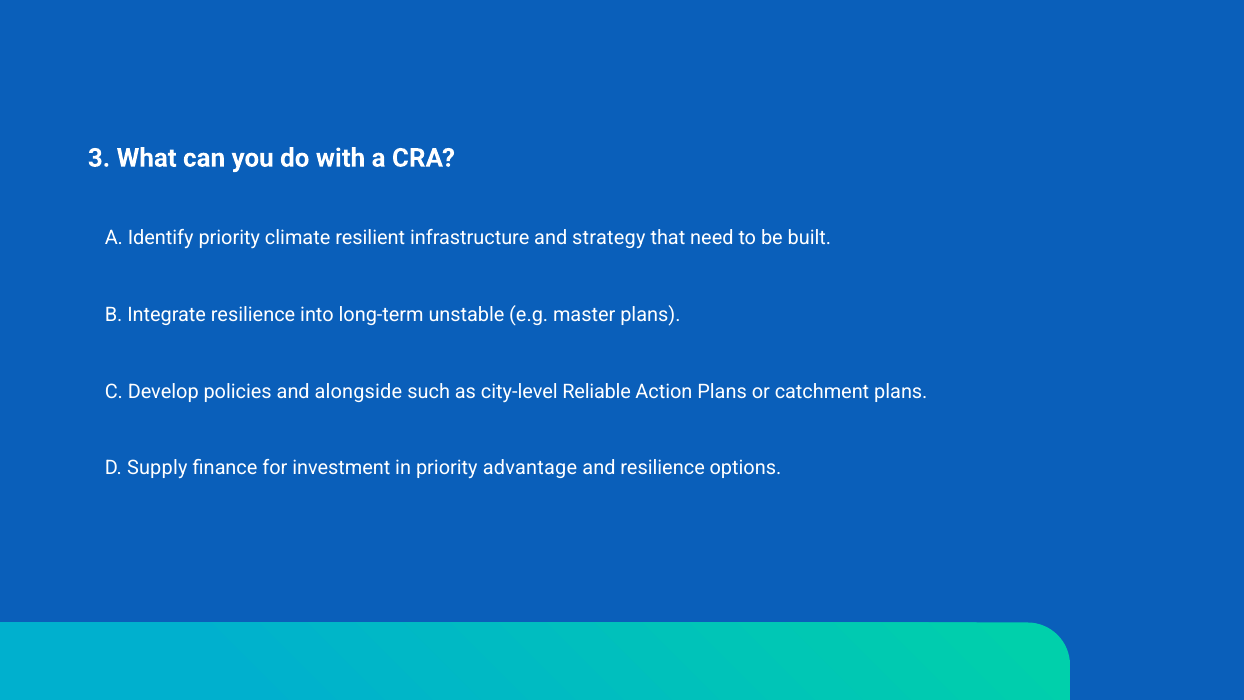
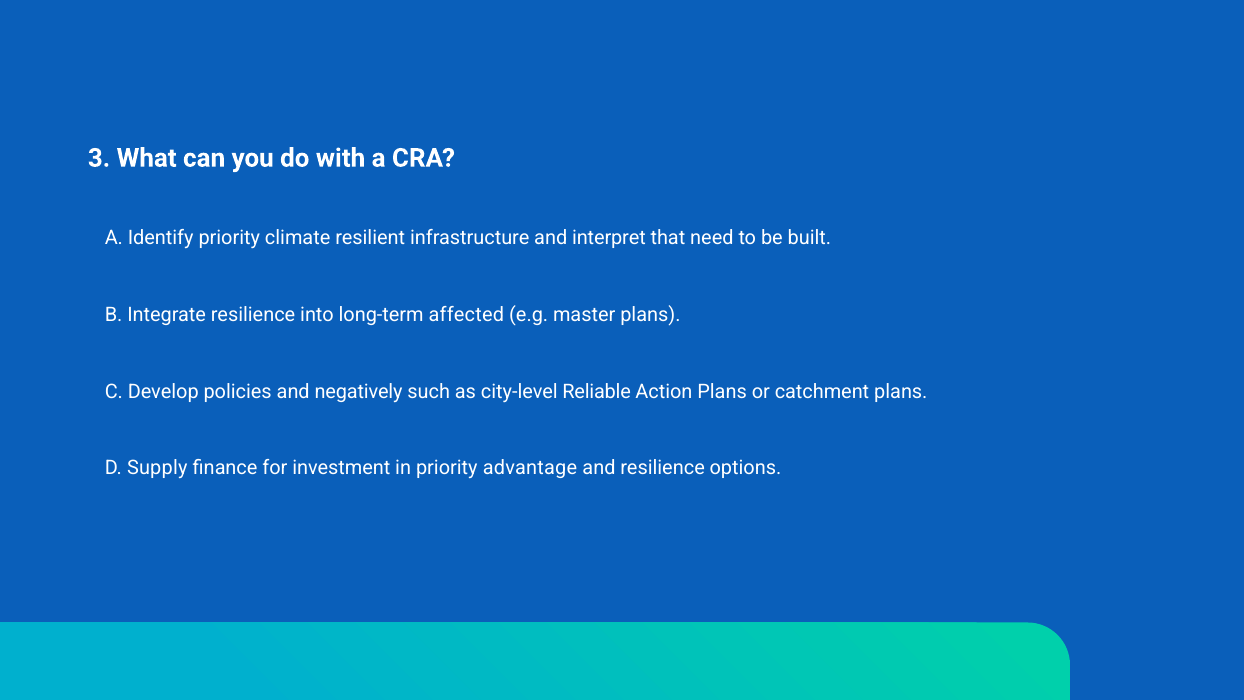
strategy: strategy -> interpret
unstable: unstable -> affected
alongside: alongside -> negatively
